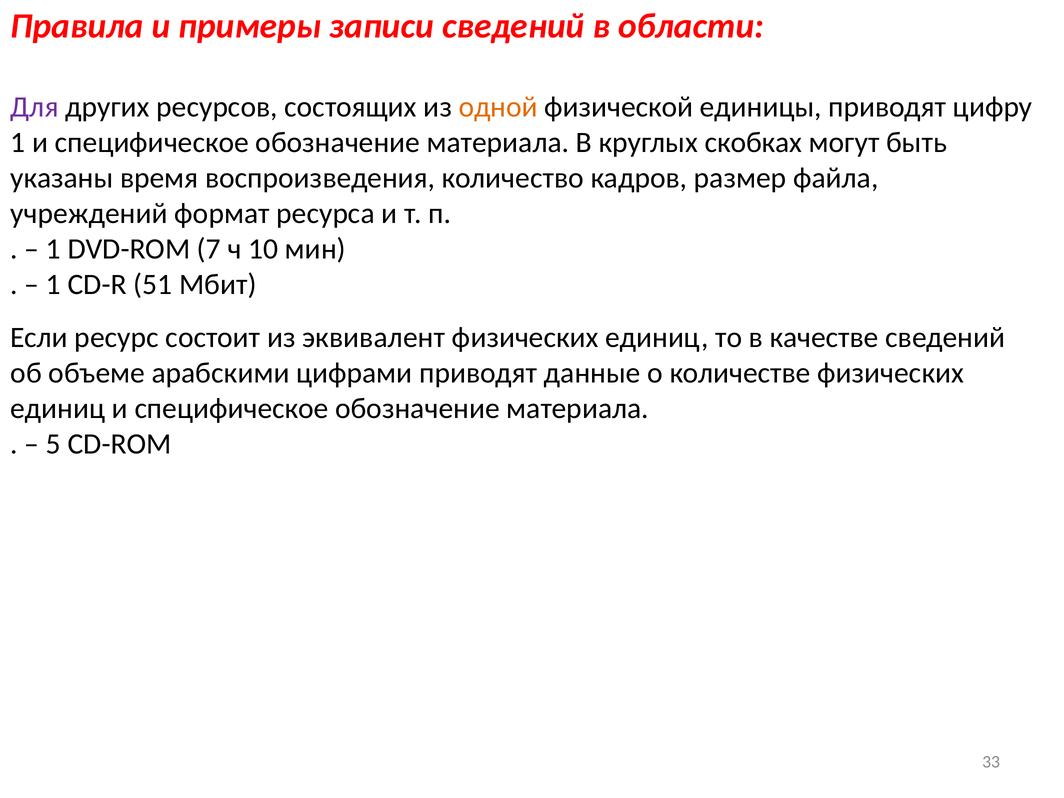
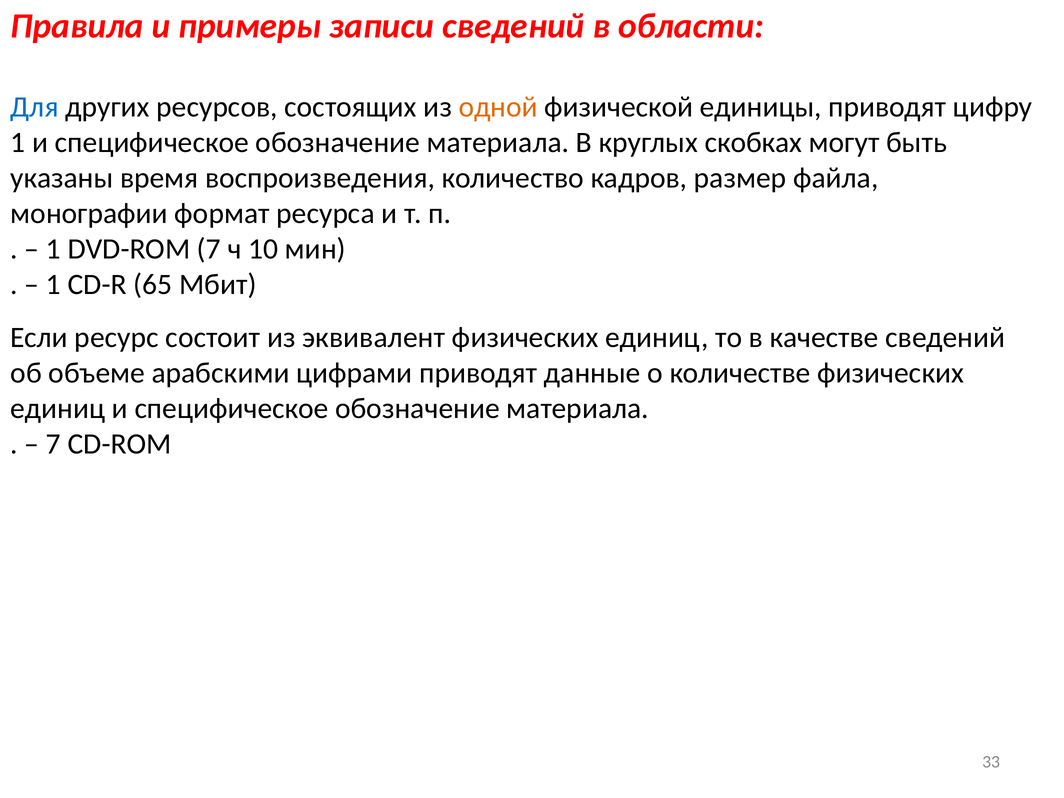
Для colour: purple -> blue
учреждений: учреждений -> монографии
51: 51 -> 65
5 at (53, 444): 5 -> 7
